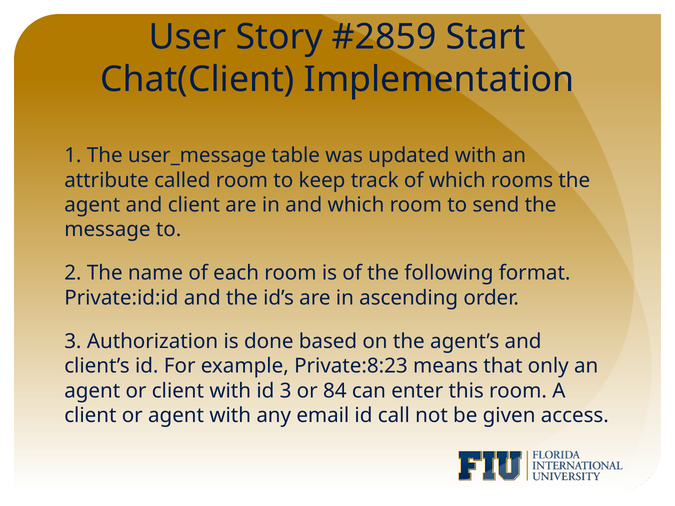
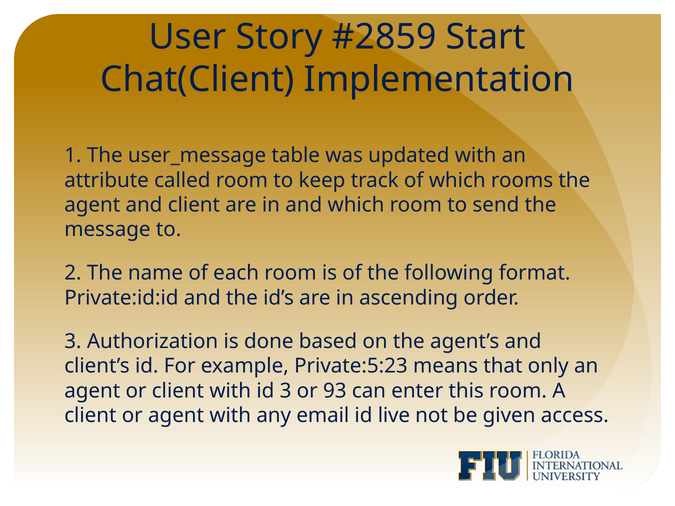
Private:8:23: Private:8:23 -> Private:5:23
84: 84 -> 93
call: call -> live
